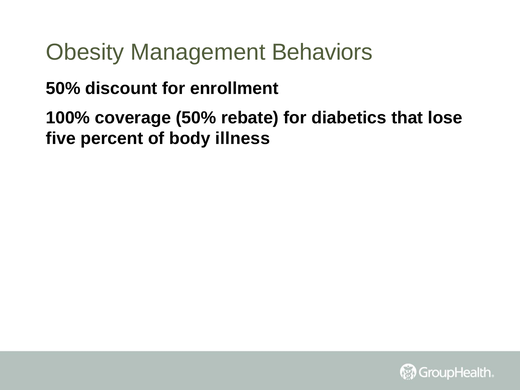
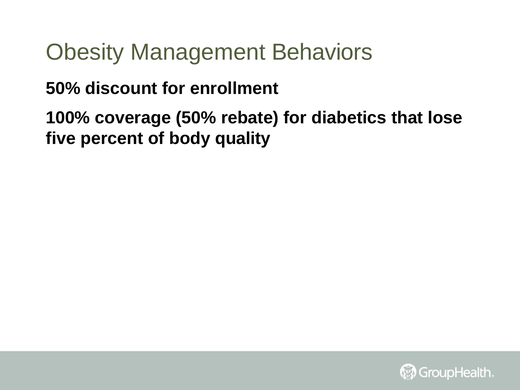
illness: illness -> quality
